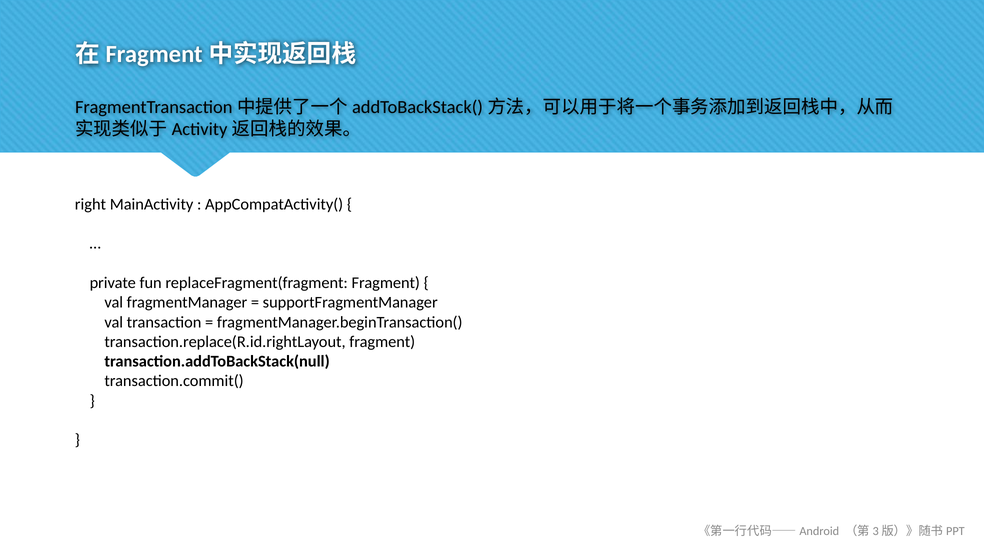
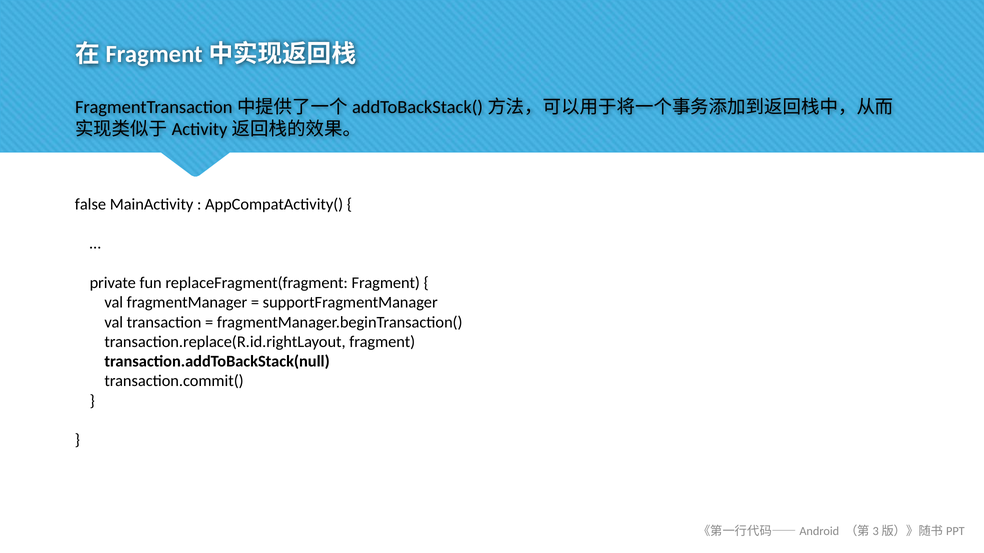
right: right -> false
